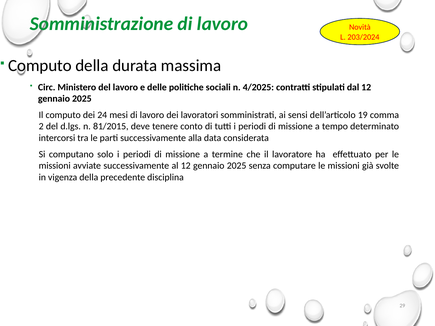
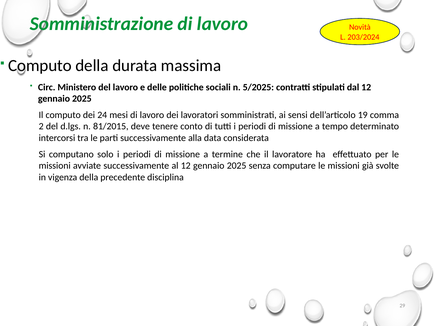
4/2025: 4/2025 -> 5/2025
